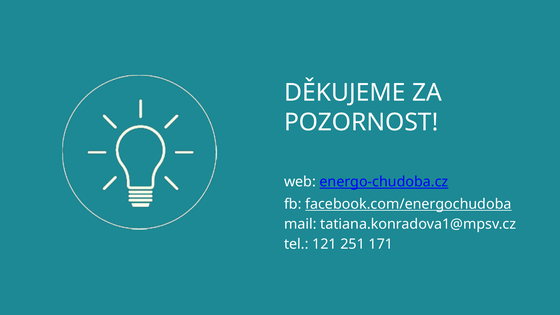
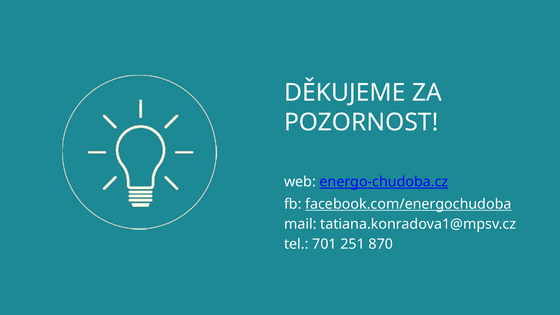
121: 121 -> 701
171: 171 -> 870
